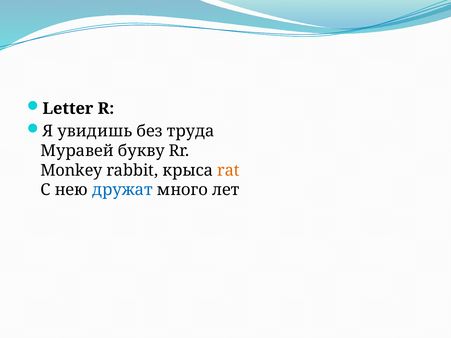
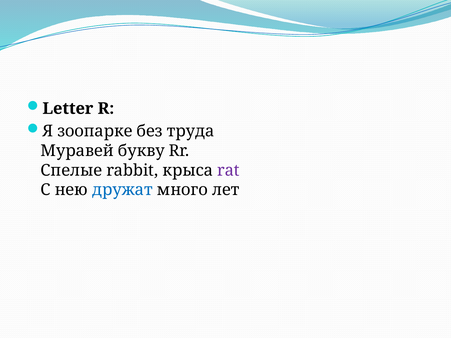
увидишь: увидишь -> зоопарке
Monkey: Monkey -> Спелые
rat colour: orange -> purple
